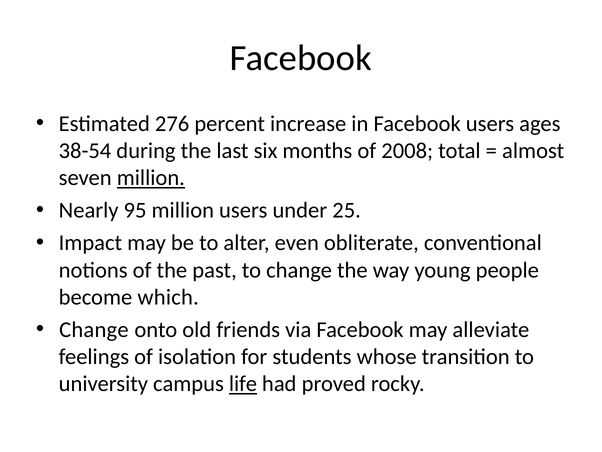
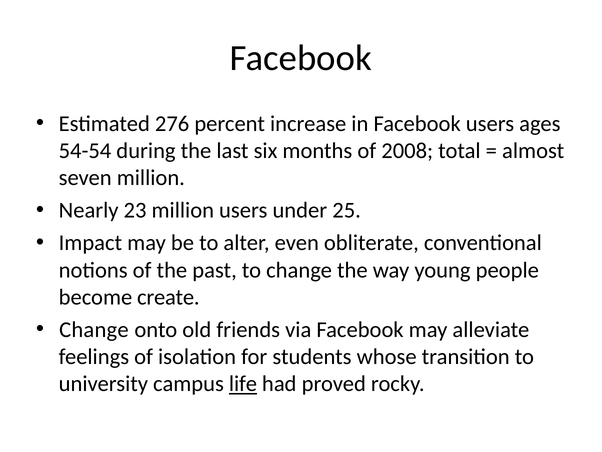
38-54: 38-54 -> 54-54
million at (151, 178) underline: present -> none
95: 95 -> 23
which: which -> create
